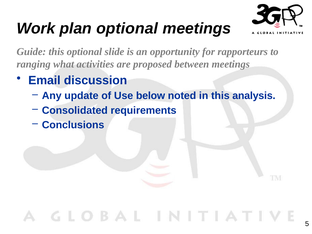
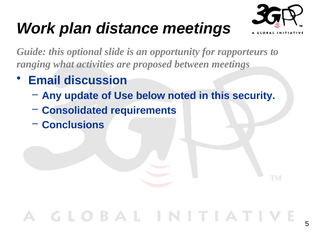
plan optional: optional -> distance
analysis: analysis -> security
